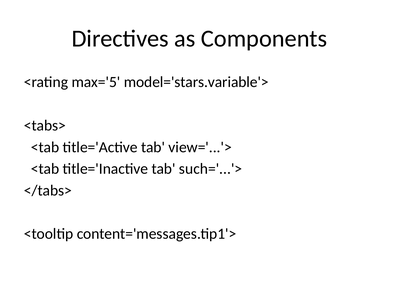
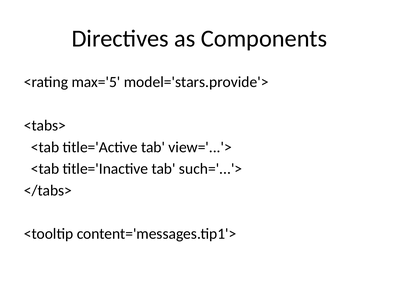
model='stars.variable'>: model='stars.variable'> -> model='stars.provide'>
